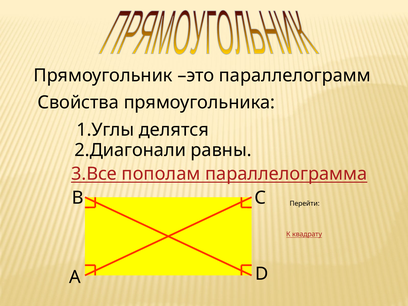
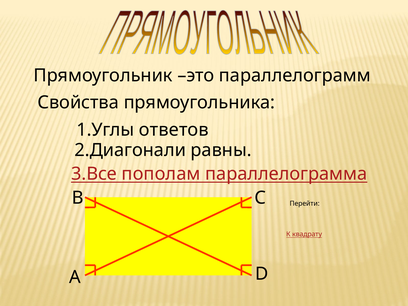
делятся: делятся -> ответов
